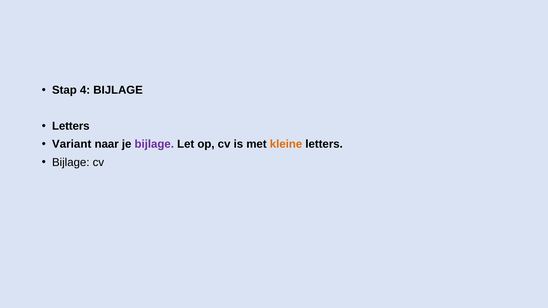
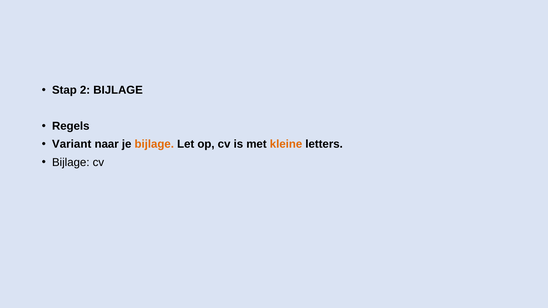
4: 4 -> 2
Letters at (71, 126): Letters -> Regels
bijlage at (154, 144) colour: purple -> orange
